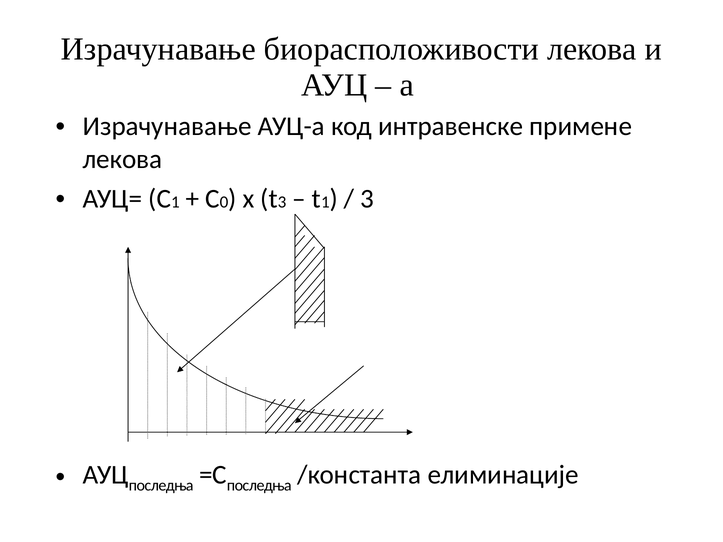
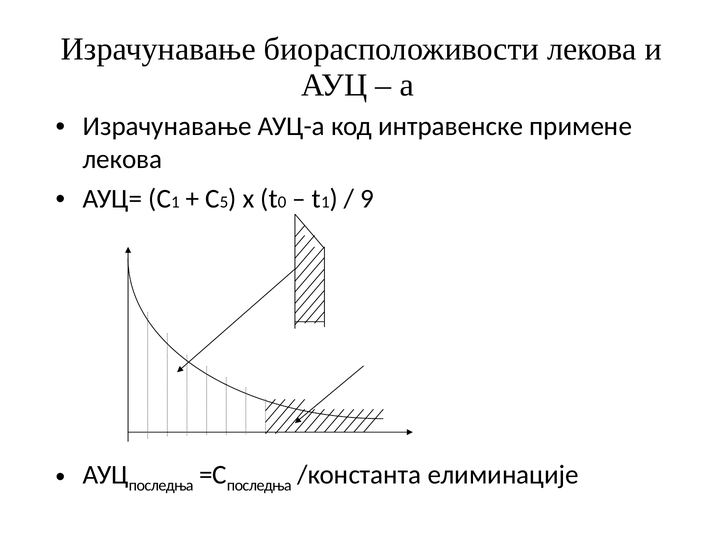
0: 0 -> 5
3 at (282, 202): 3 -> 0
3 at (367, 199): 3 -> 9
